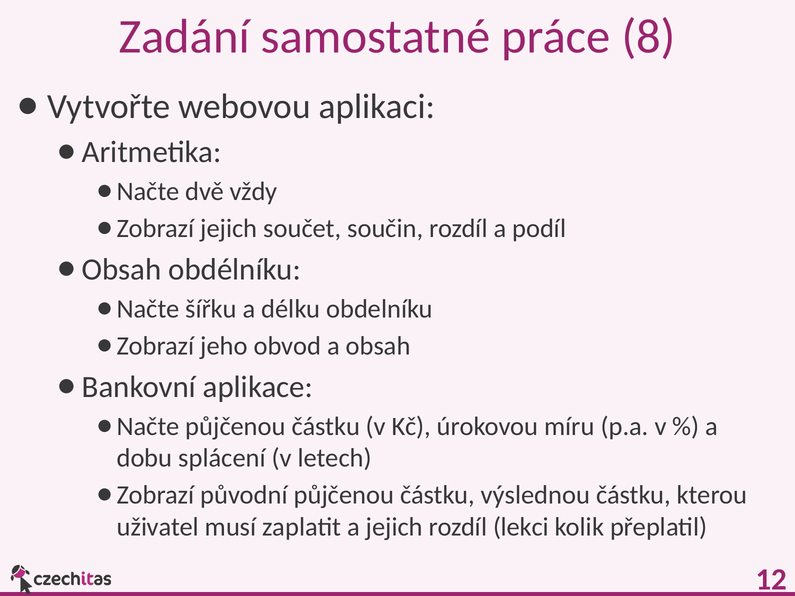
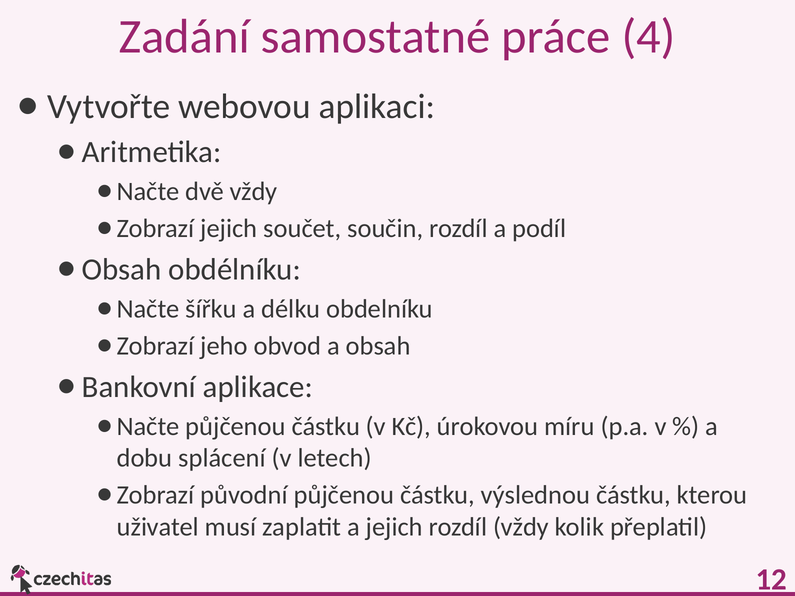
8: 8 -> 4
rozdíl lekci: lekci -> vždy
